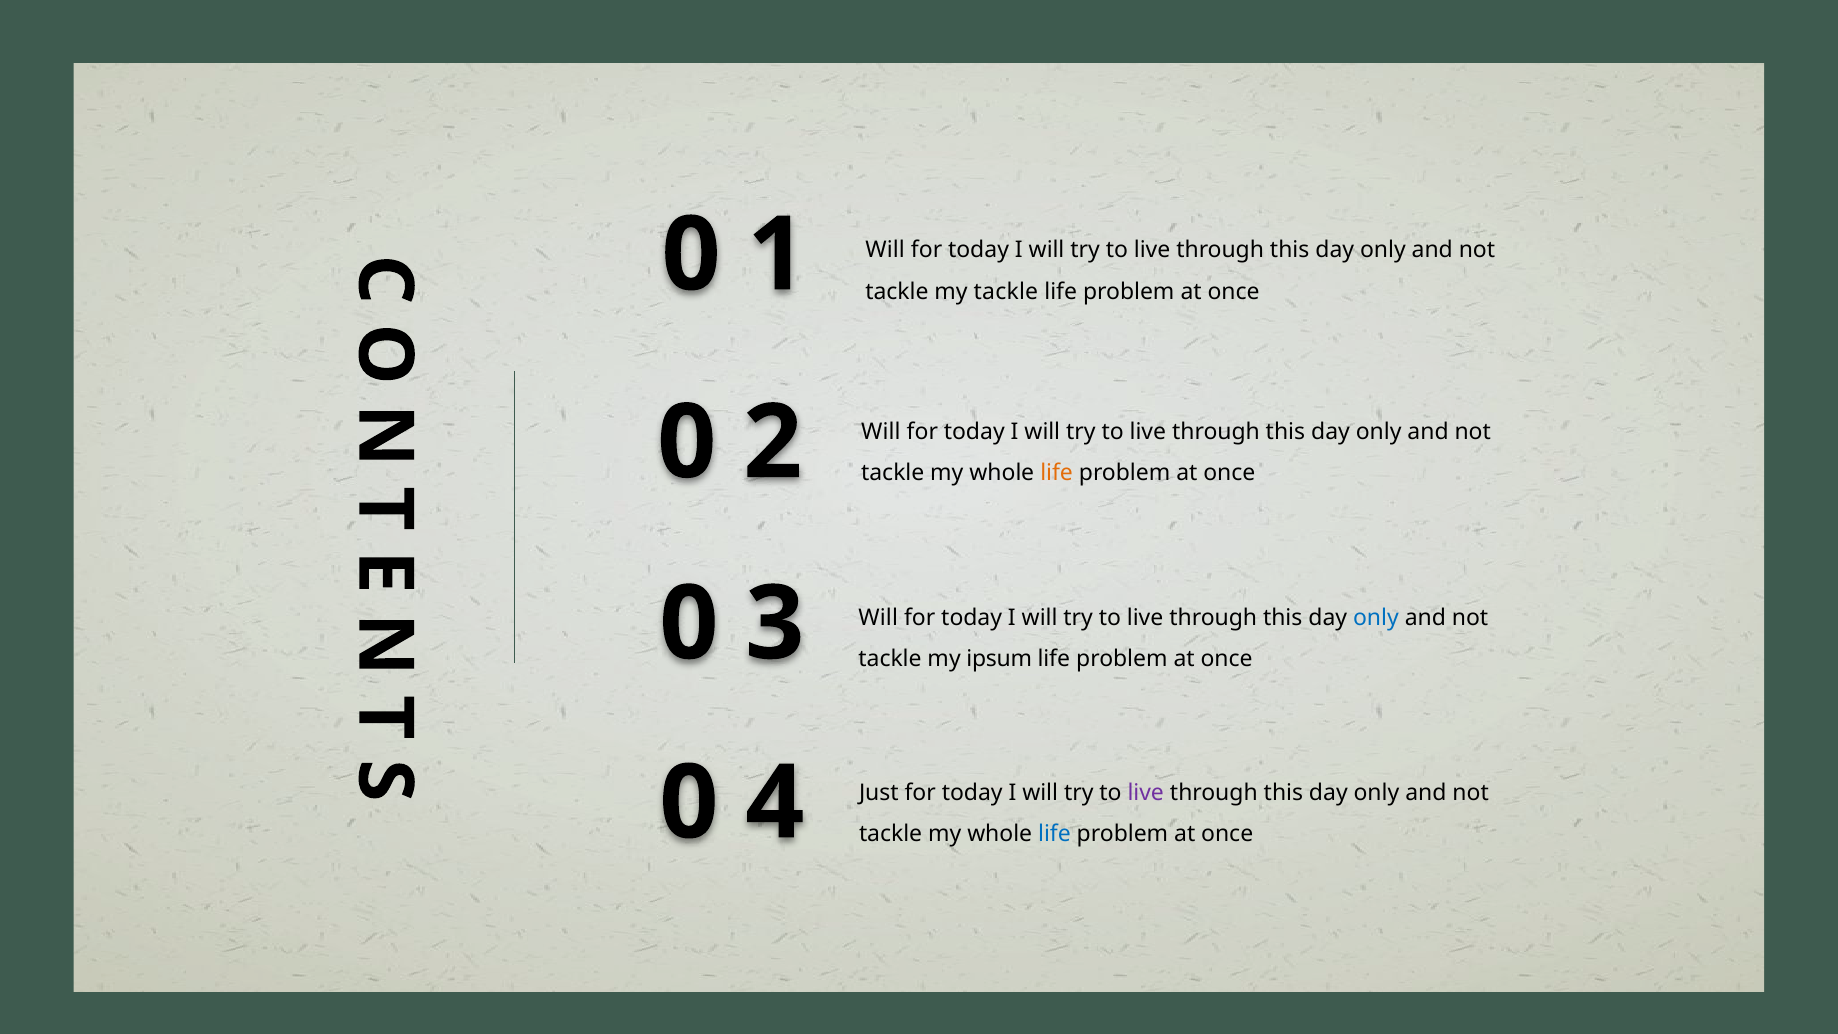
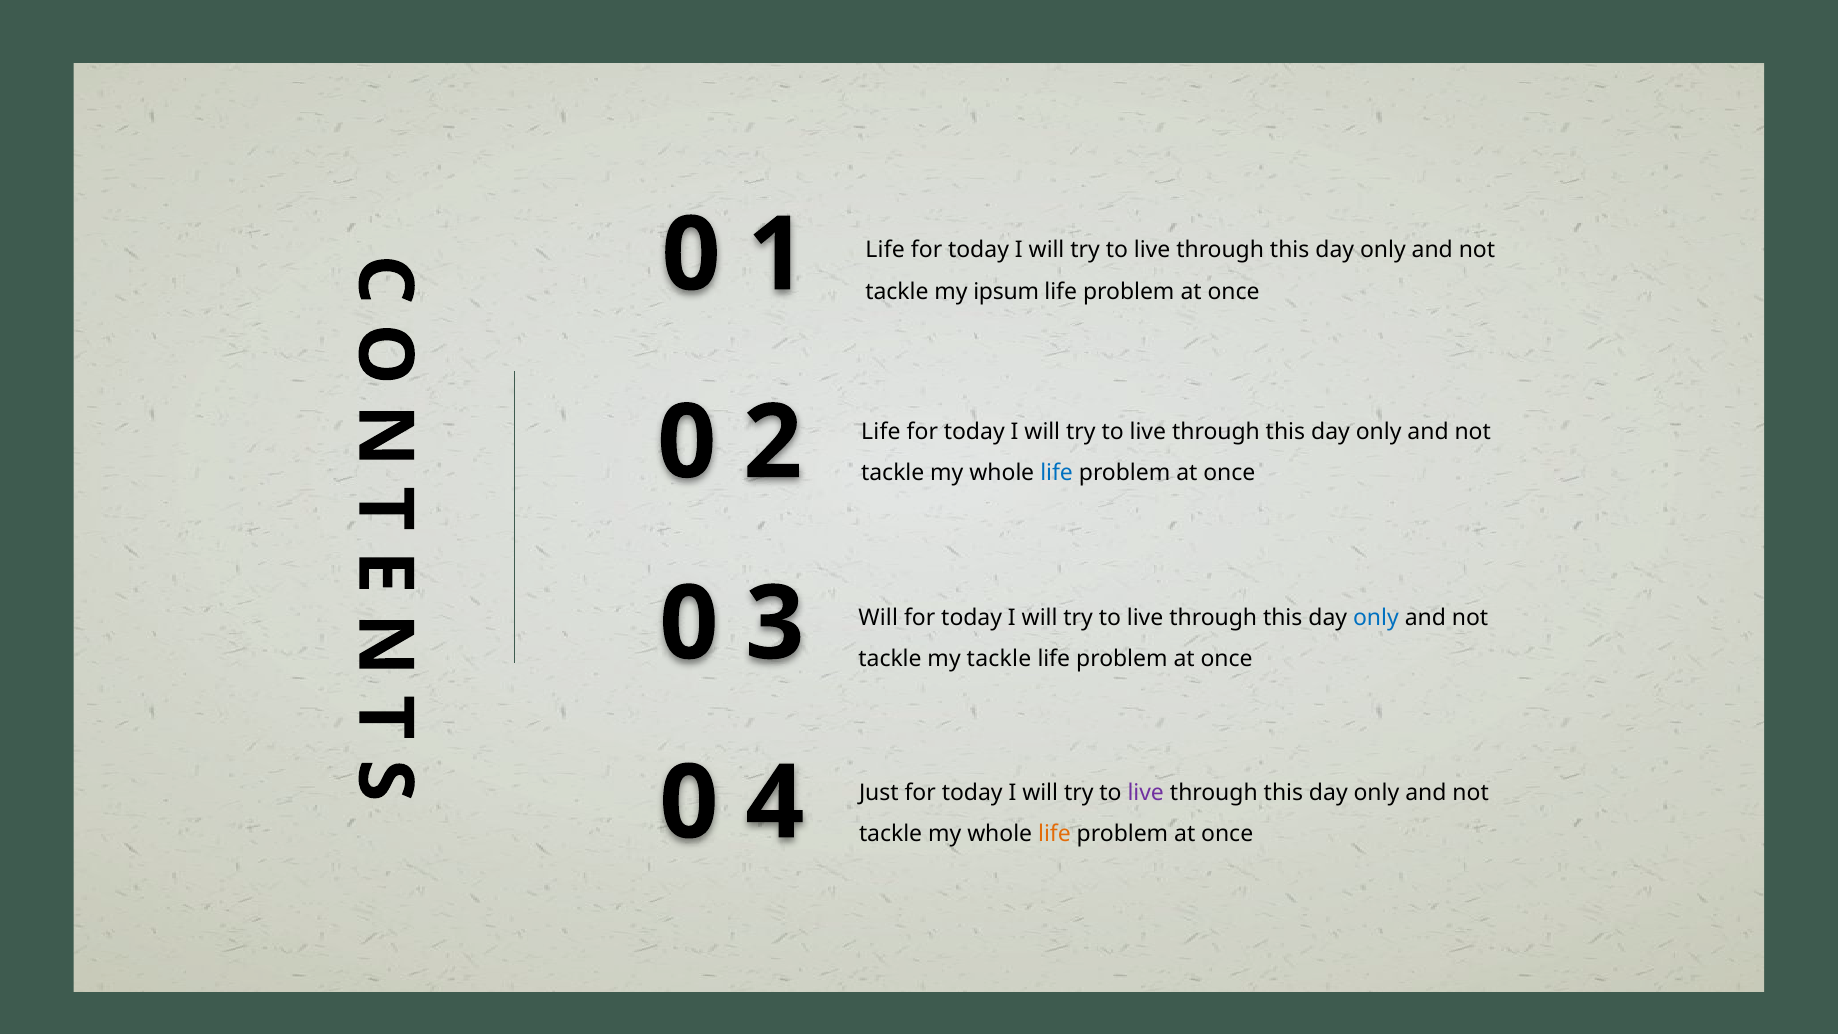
Will at (885, 250): Will -> Life
my tackle: tackle -> ipsum
Will at (881, 432): Will -> Life
life at (1057, 473) colour: orange -> blue
my ipsum: ipsum -> tackle
life at (1054, 834) colour: blue -> orange
